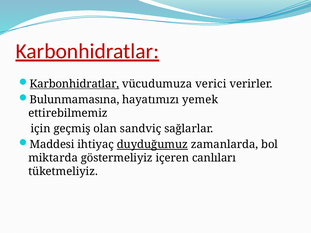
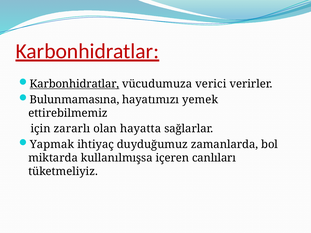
geçmiş: geçmiş -> zararlı
sandviç: sandviç -> hayatta
Maddesi: Maddesi -> Yapmak
duyduğumuz underline: present -> none
göstermeliyiz: göstermeliyiz -> kullanılmışsa
